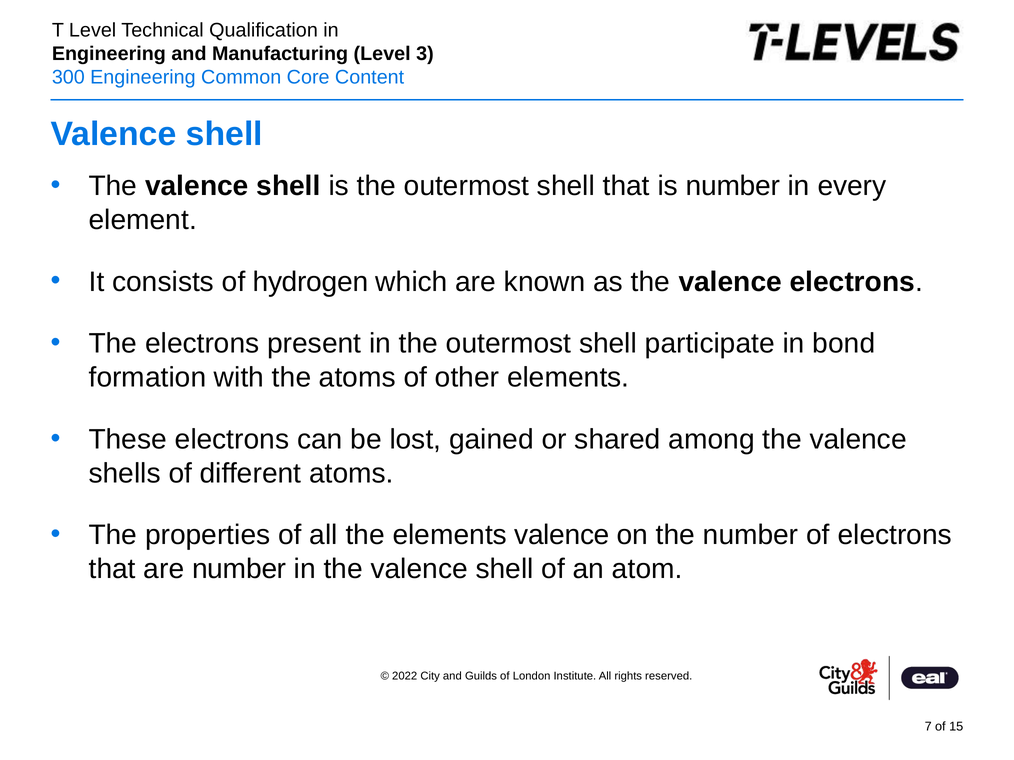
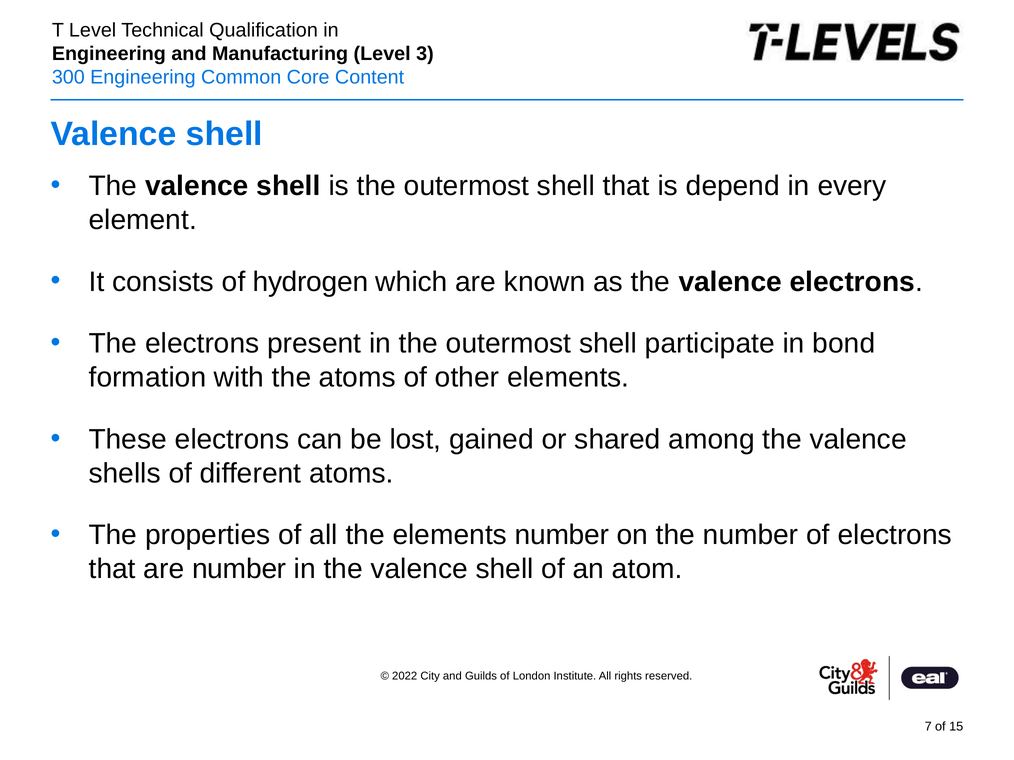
is number: number -> depend
elements valence: valence -> number
